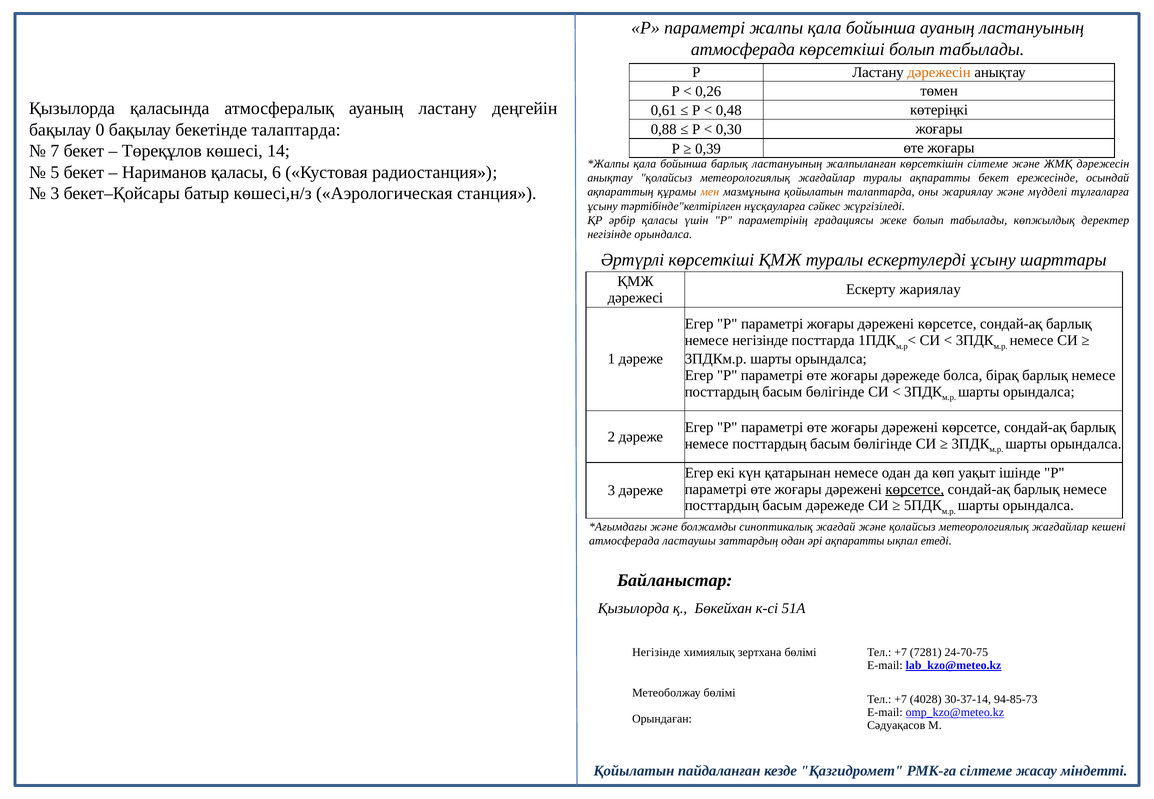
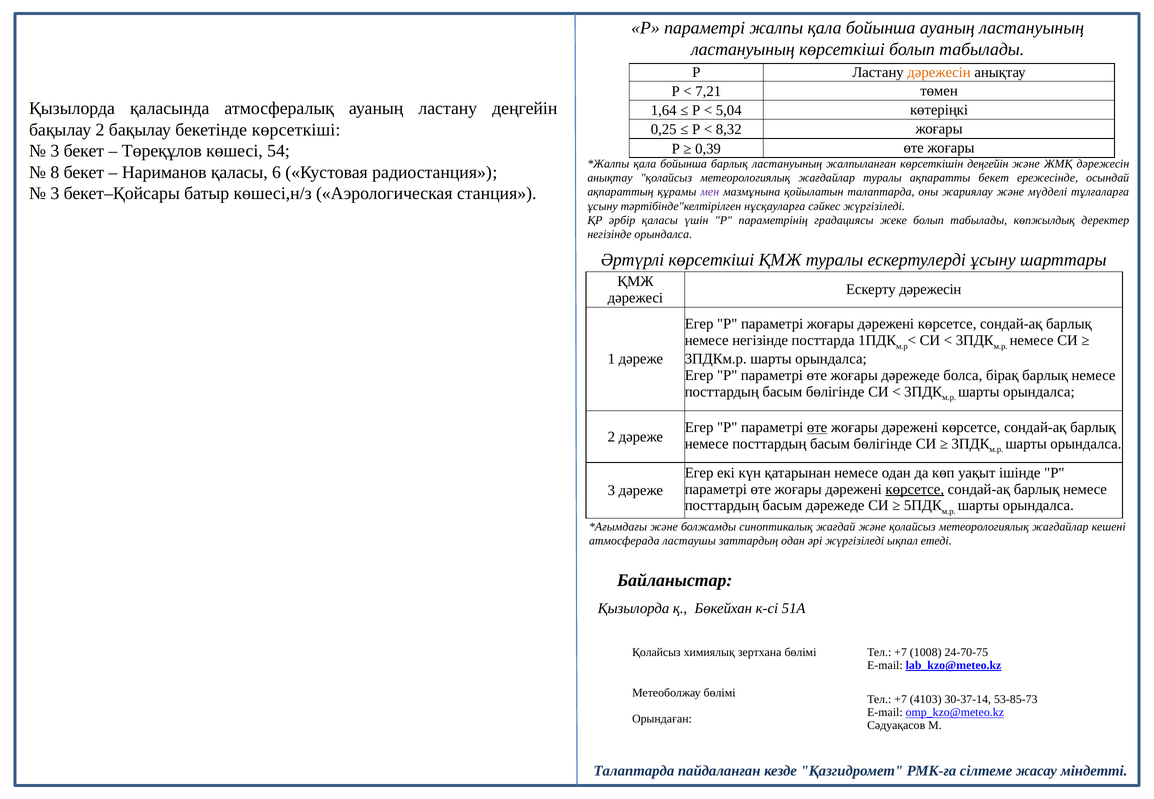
атмосферада at (743, 49): атмосферада -> ластануының
0,26: 0,26 -> 7,21
0,61: 0,61 -> 1,64
0,48: 0,48 -> 5,04
бақылау 0: 0 -> 2
бекетінде талаптарда: талаптарда -> көрсеткіші
0,88: 0,88 -> 0,25
0,30: 0,30 -> 8,32
7 at (55, 151): 7 -> 3
14: 14 -> 54
көрсеткішін сілтеме: сілтеме -> деңгейін
5: 5 -> 8
мен colour: orange -> purple
Ескерту жариялау: жариялау -> дәрежесін
өте at (817, 427) underline: none -> present
әрі ақпаратты: ақпаратты -> жүргізіледі
Негізінде at (656, 652): Негізінде -> Қолайсыз
7281: 7281 -> 1008
4028: 4028 -> 4103
94-85-73: 94-85-73 -> 53-85-73
Қойылатын at (634, 771): Қойылатын -> Талаптарда
